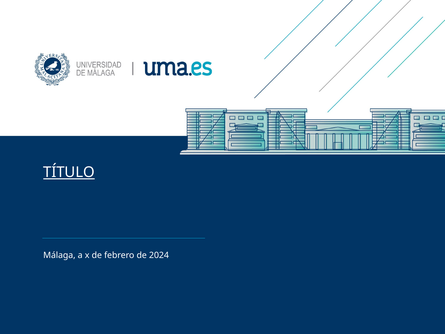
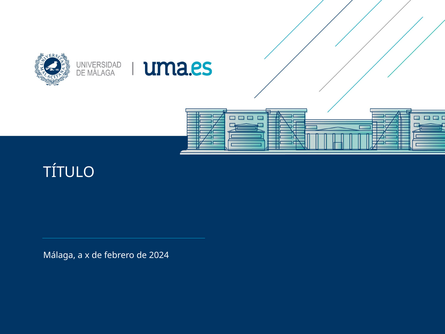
TÍTULO underline: present -> none
